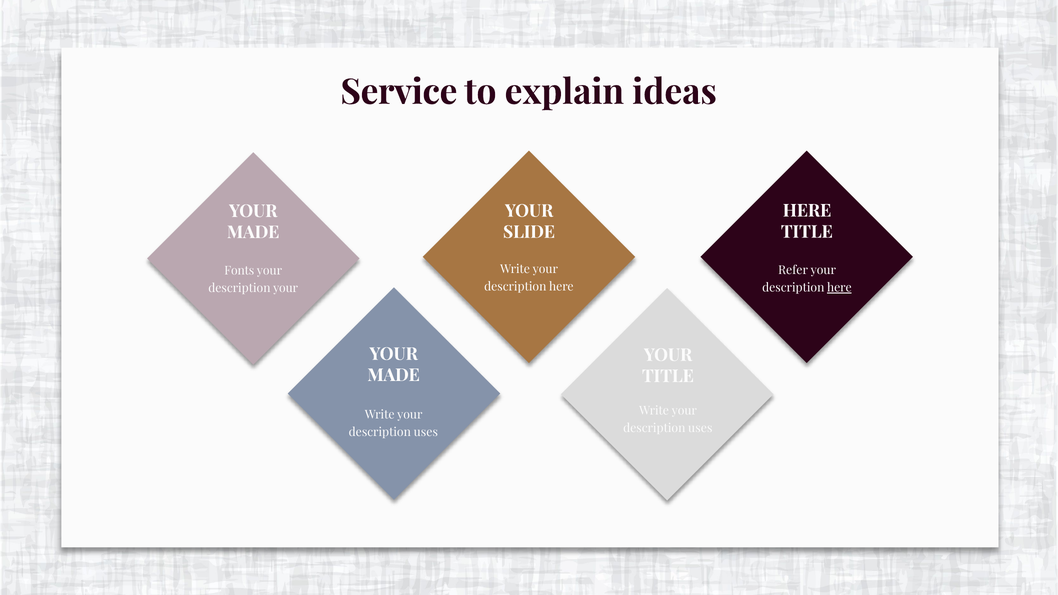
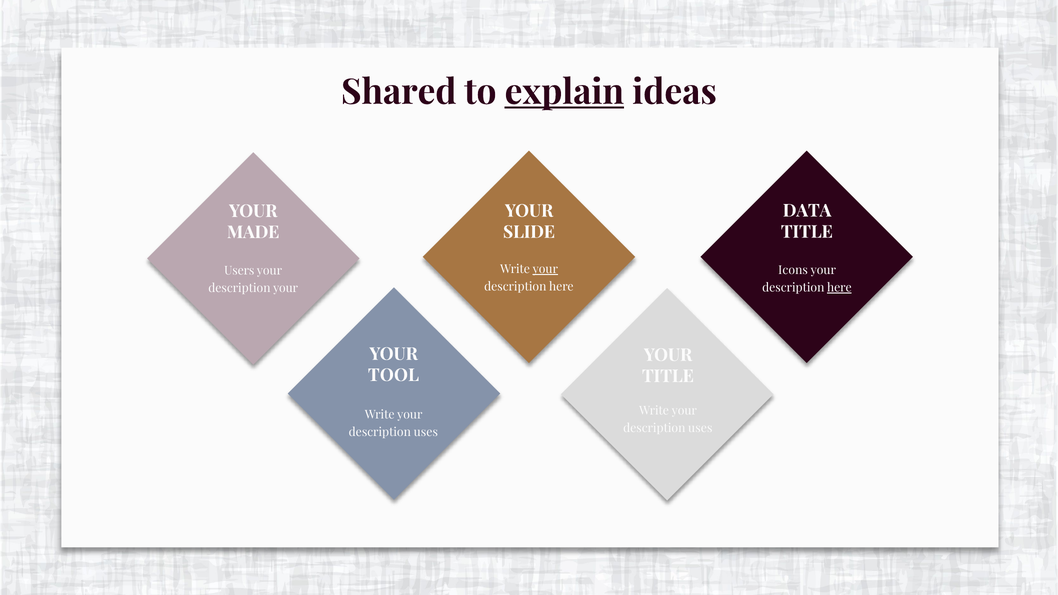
Service: Service -> Shared
explain underline: none -> present
HERE at (807, 211): HERE -> DATA
your at (545, 269) underline: none -> present
Refer: Refer -> Icons
Fonts: Fonts -> Users
MADE at (394, 375): MADE -> TOOL
